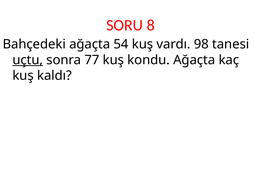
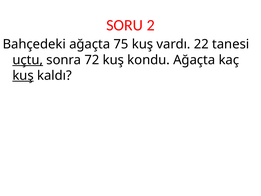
8: 8 -> 2
54: 54 -> 75
98: 98 -> 22
77: 77 -> 72
kuş at (23, 76) underline: none -> present
